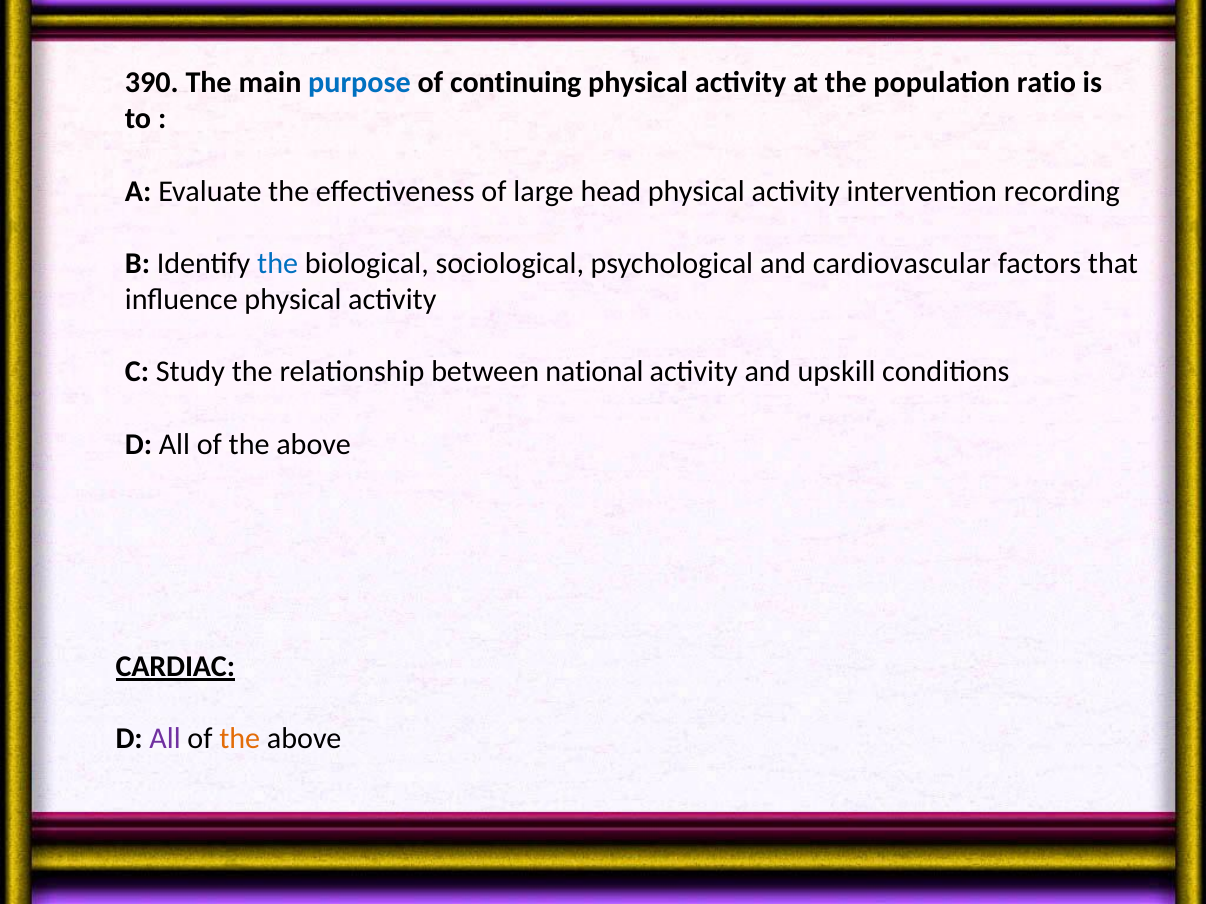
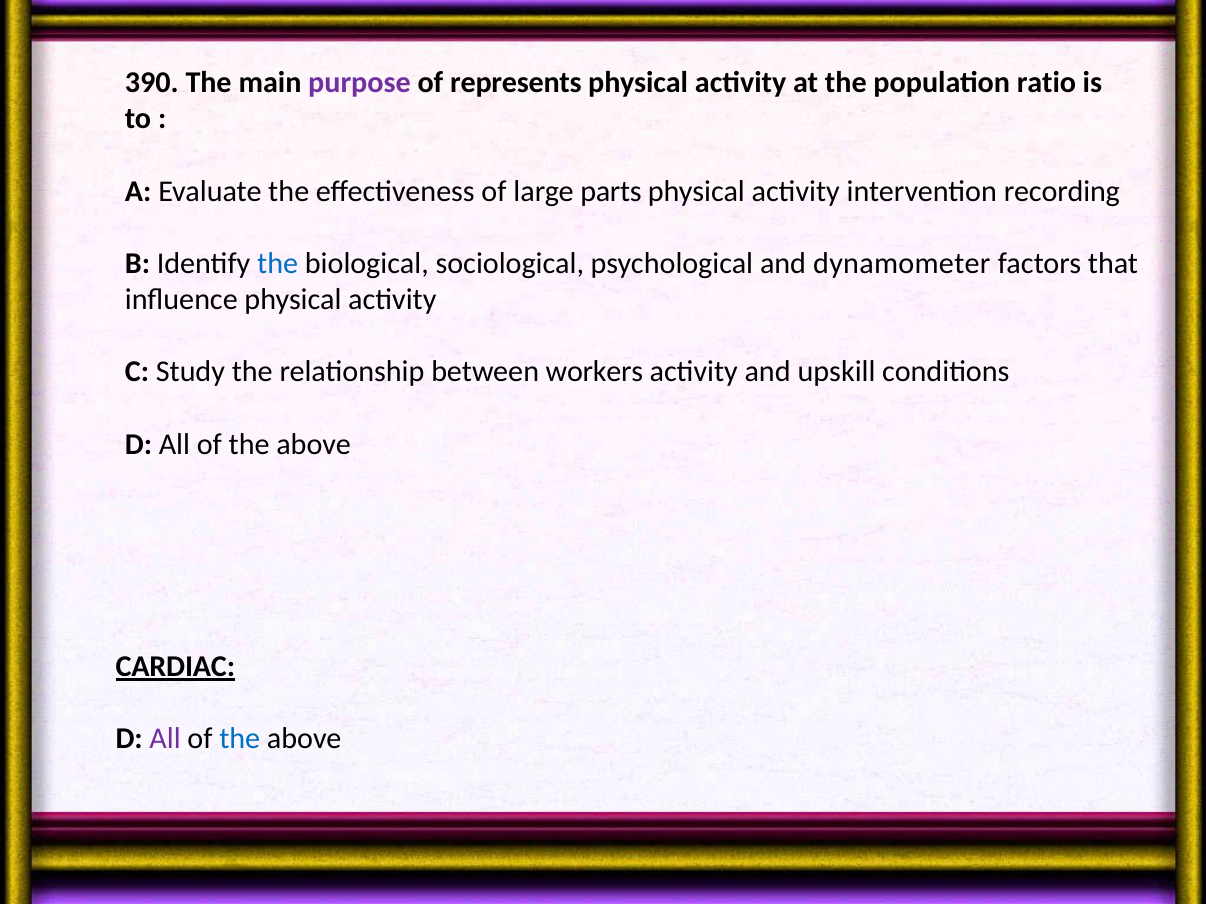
purpose colour: blue -> purple
continuing: continuing -> represents
head: head -> parts
cardiovascular: cardiovascular -> dynamometer
national: national -> workers
the at (240, 739) colour: orange -> blue
